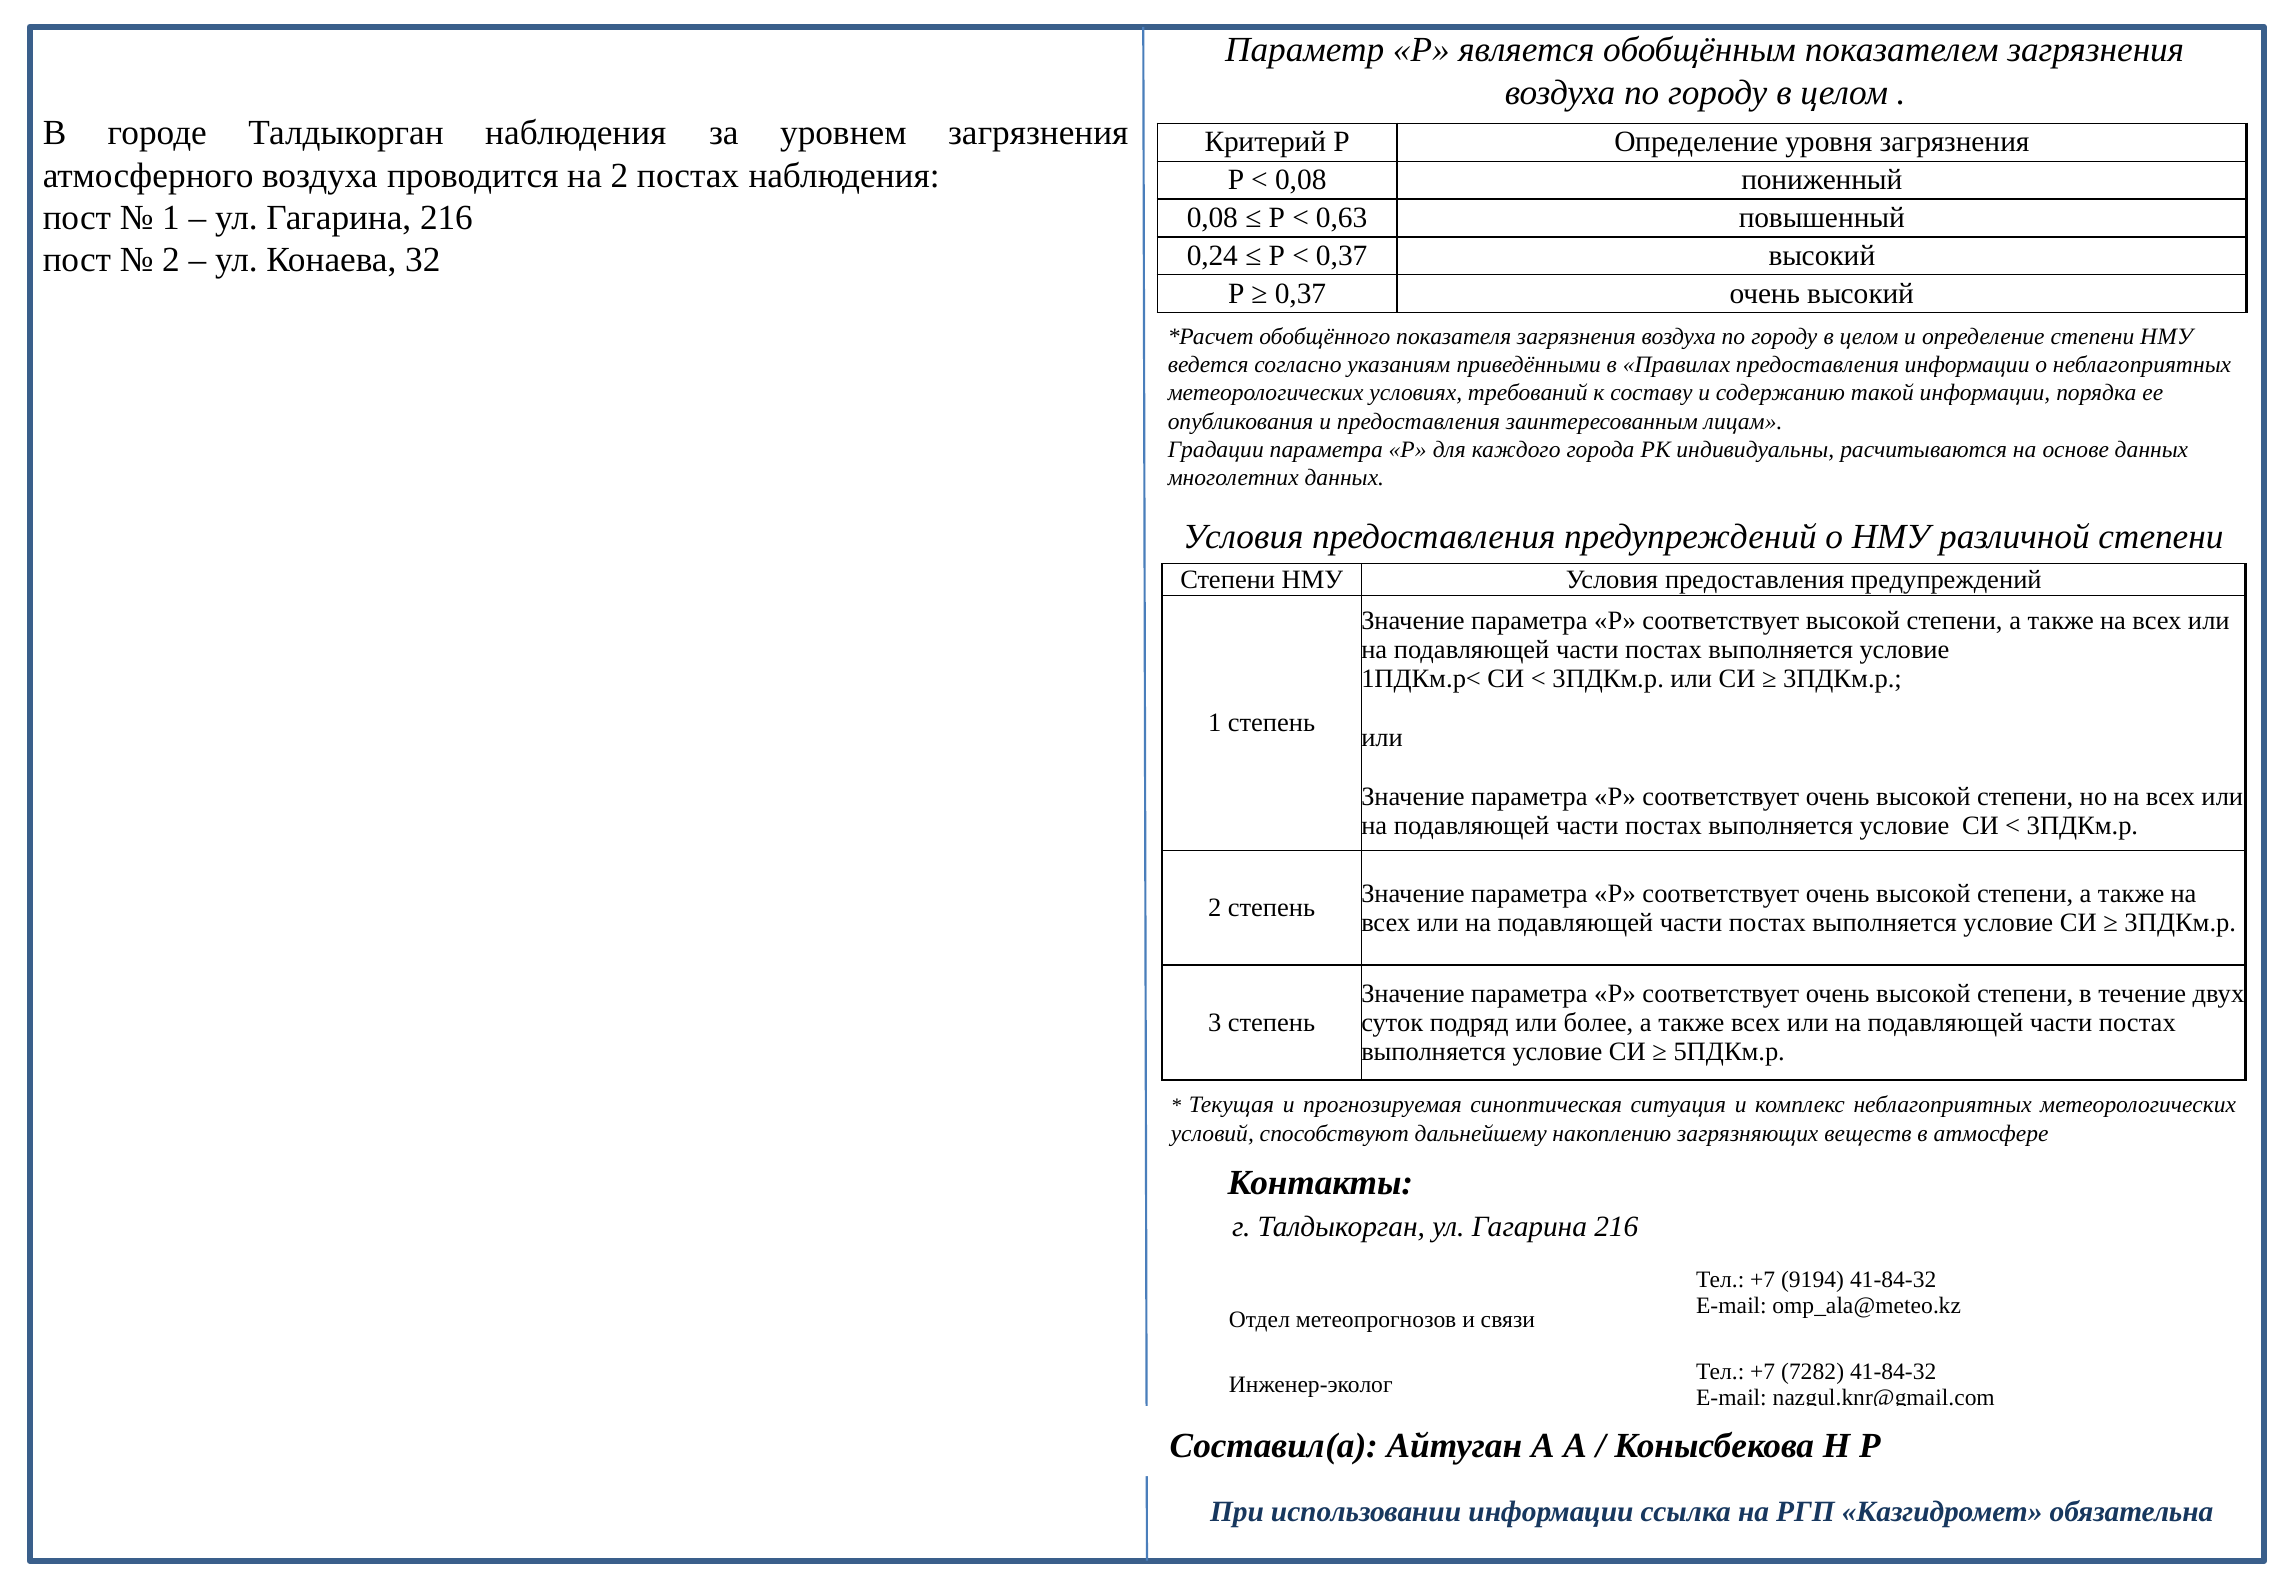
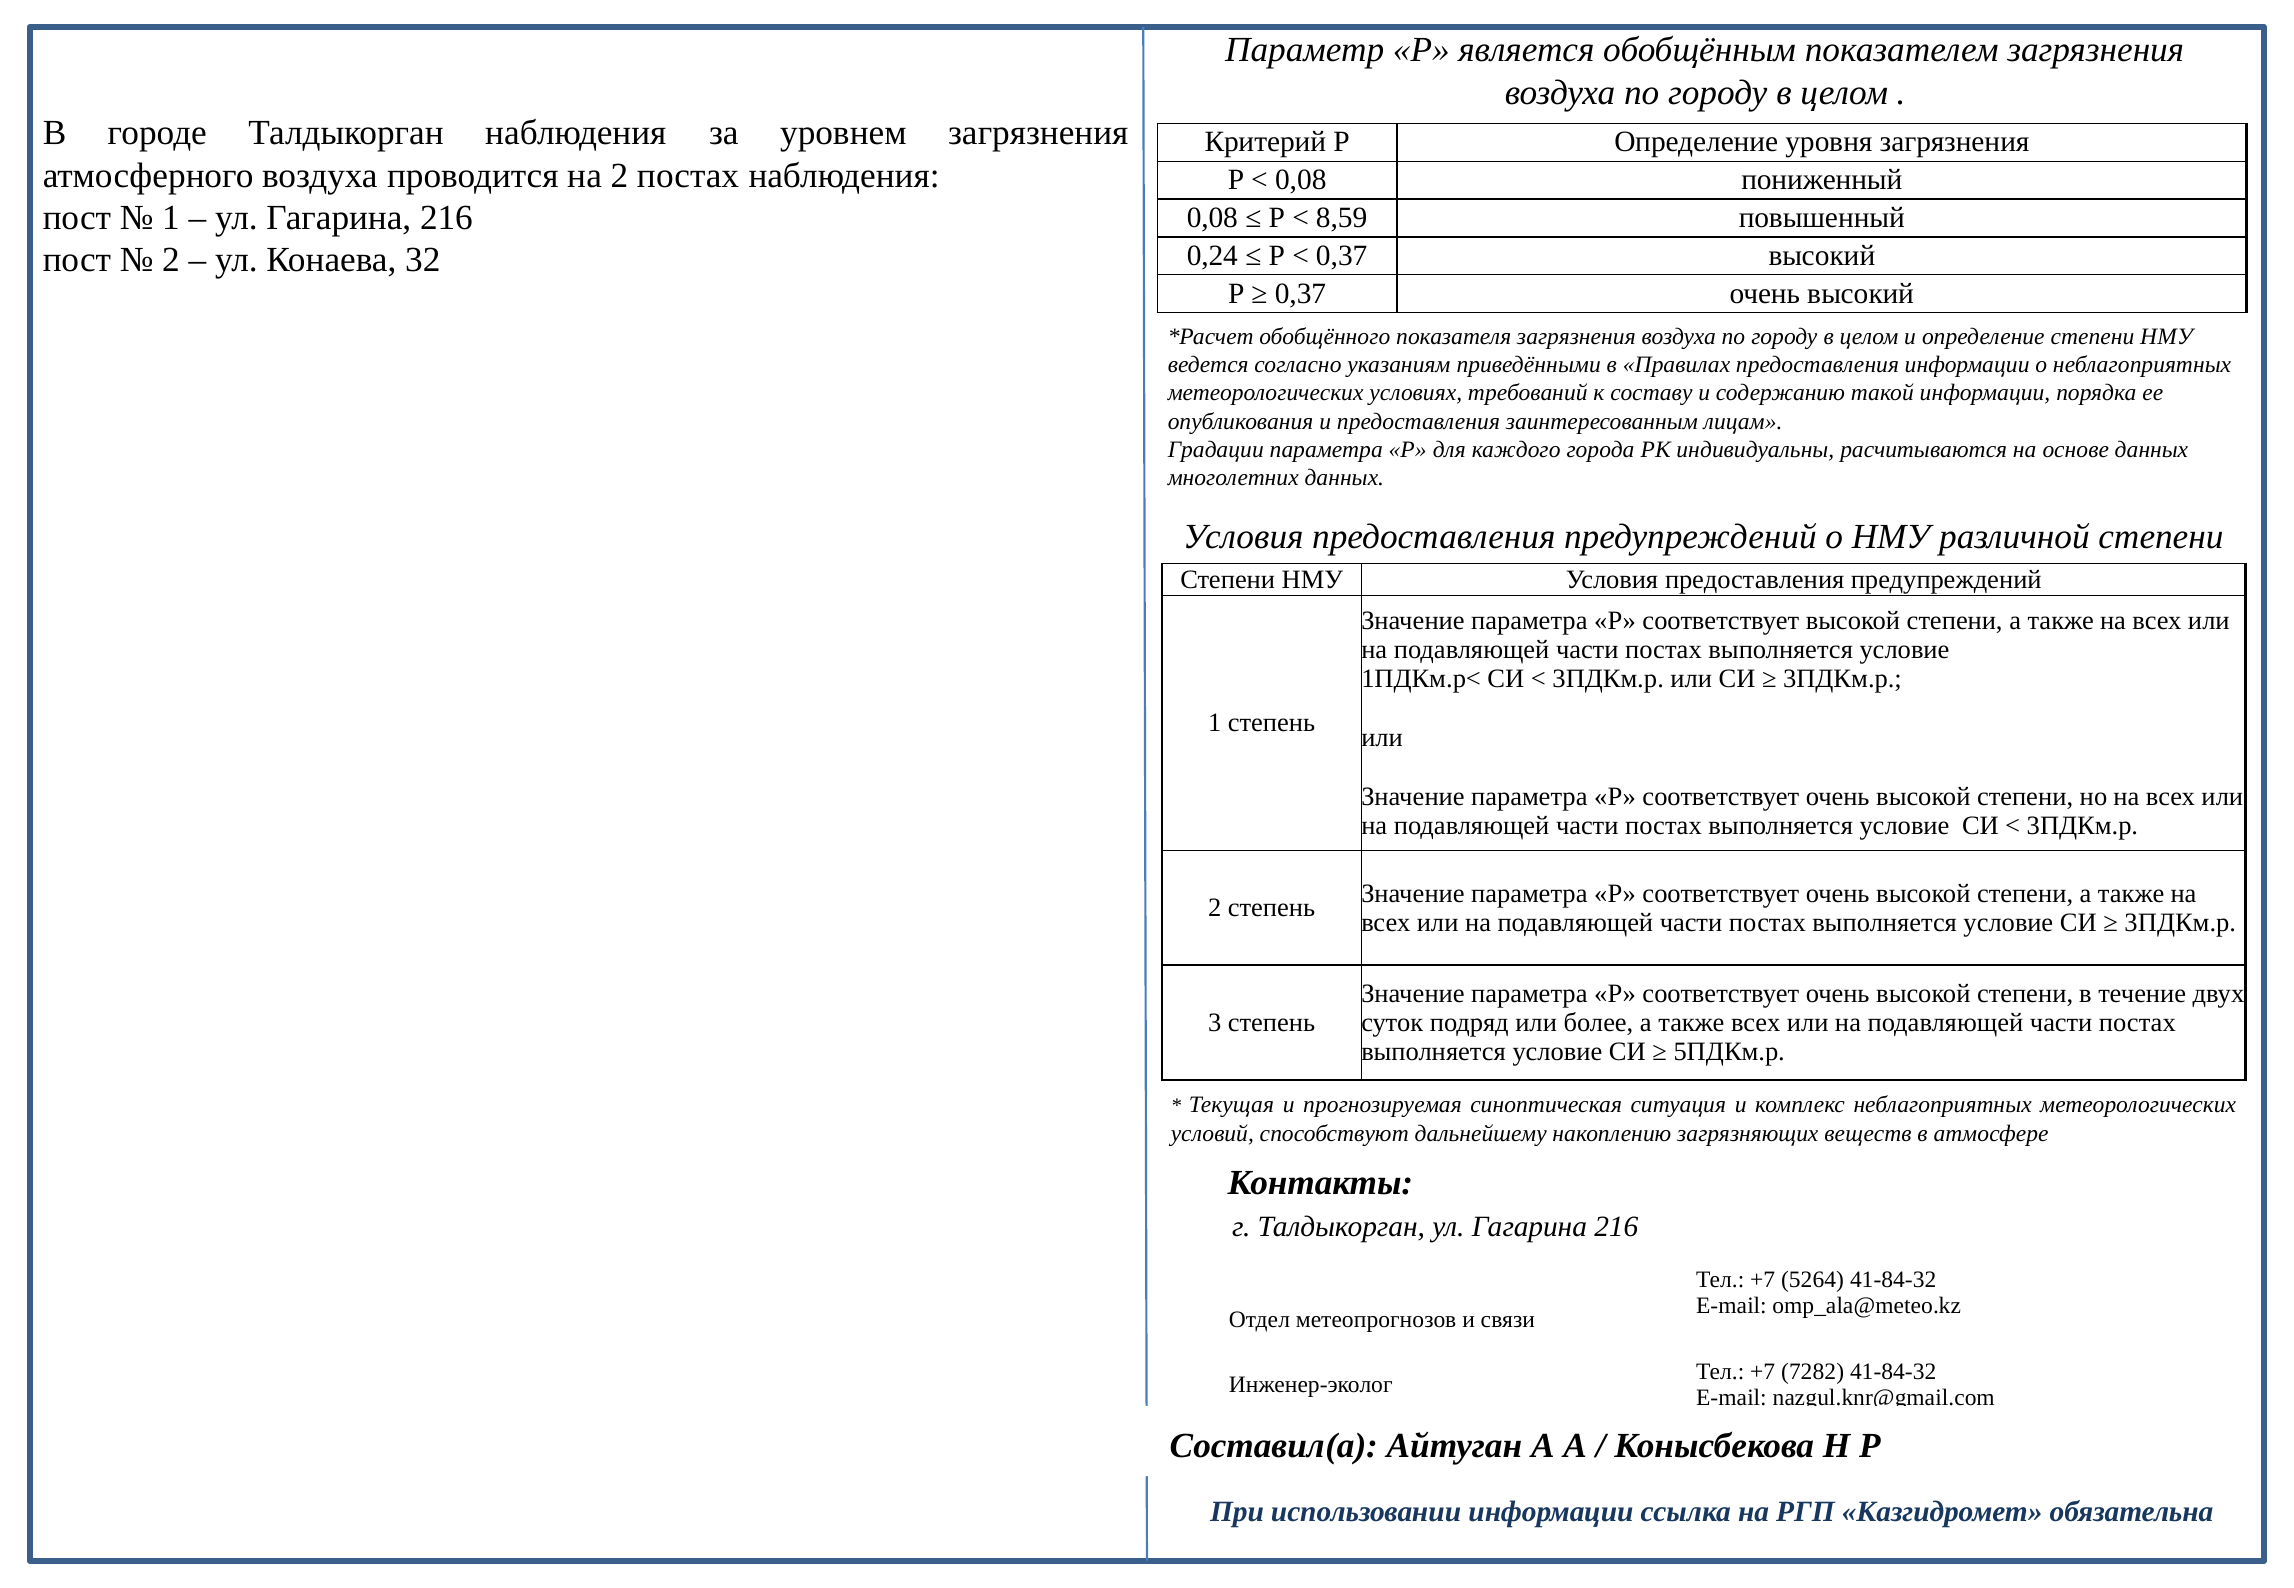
0,63: 0,63 -> 8,59
9194: 9194 -> 5264
